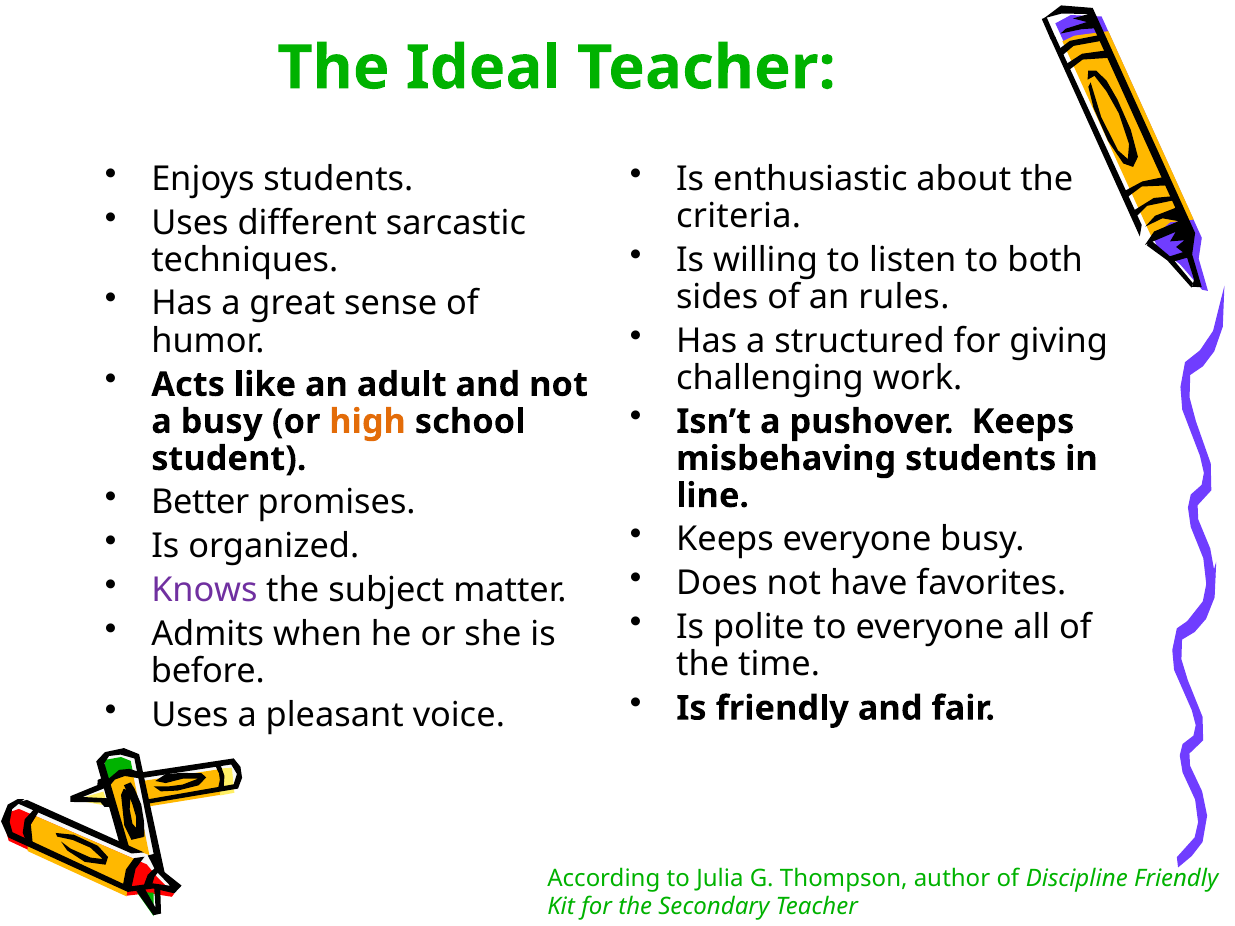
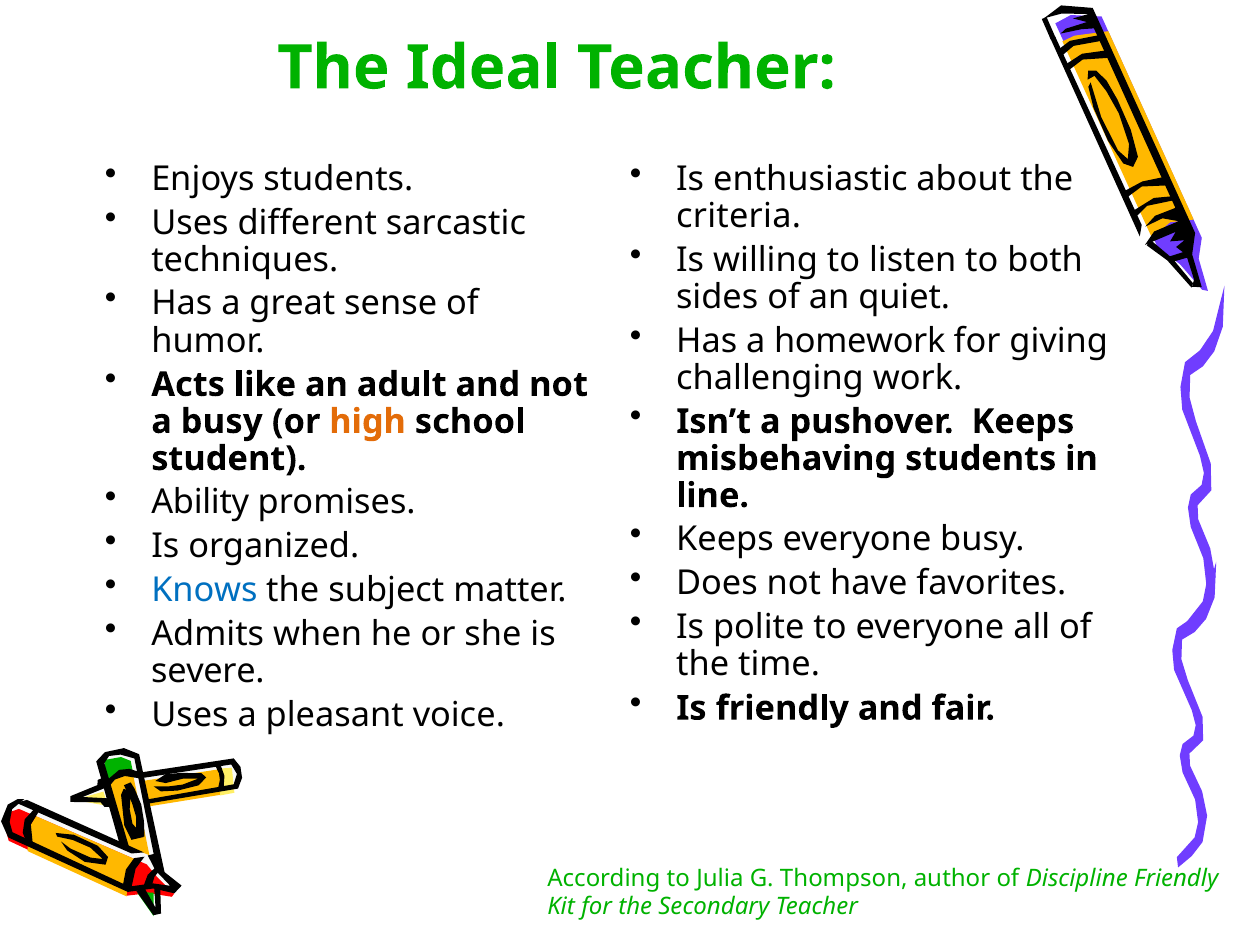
rules: rules -> quiet
structured: structured -> homework
Better: Better -> Ability
Knows colour: purple -> blue
before: before -> severe
